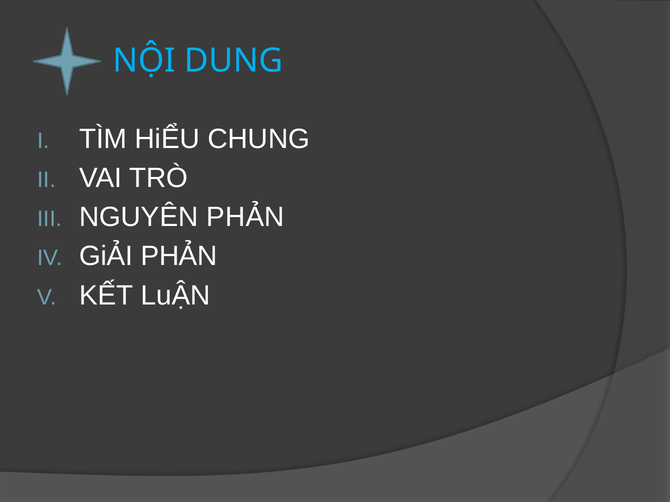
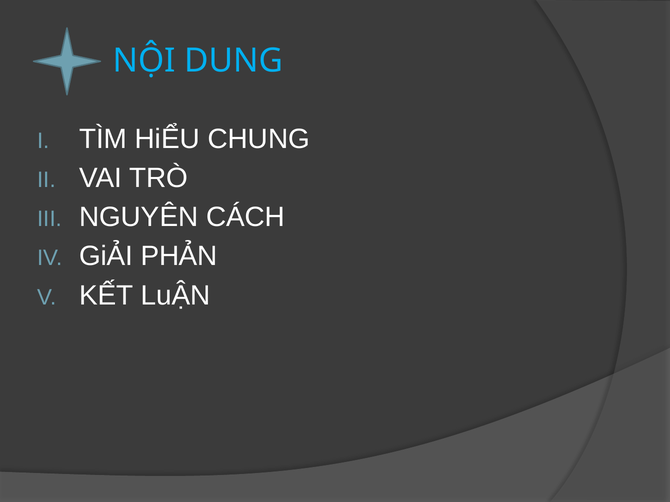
NGUYÊN PHẢN: PHẢN -> CÁCH
